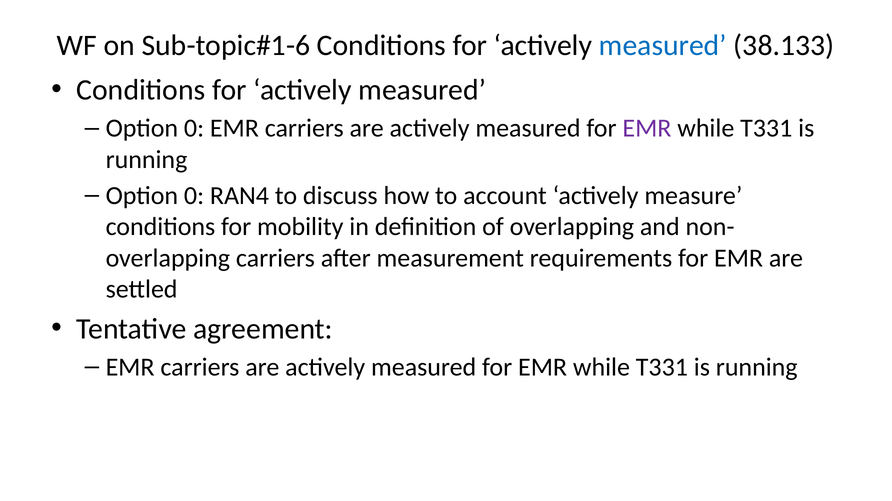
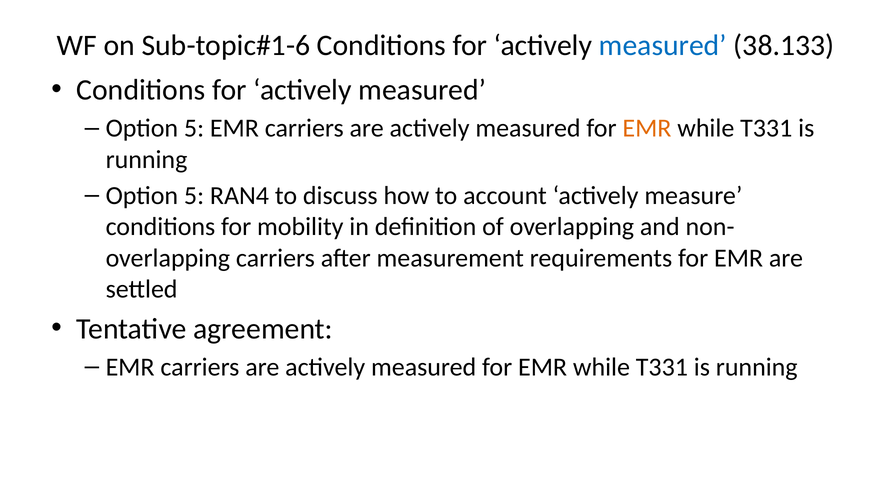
0 at (194, 129): 0 -> 5
EMR at (647, 129) colour: purple -> orange
0 at (194, 196): 0 -> 5
